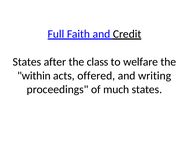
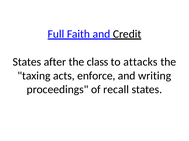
welfare: welfare -> attacks
within: within -> taxing
offered: offered -> enforce
much: much -> recall
